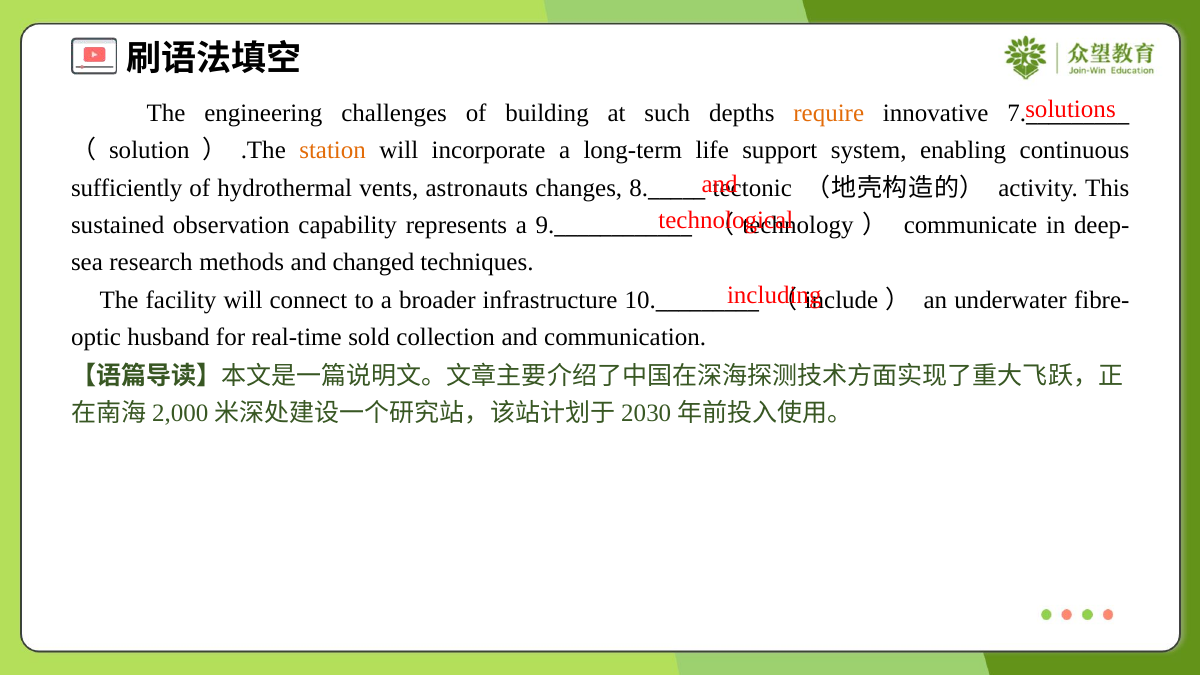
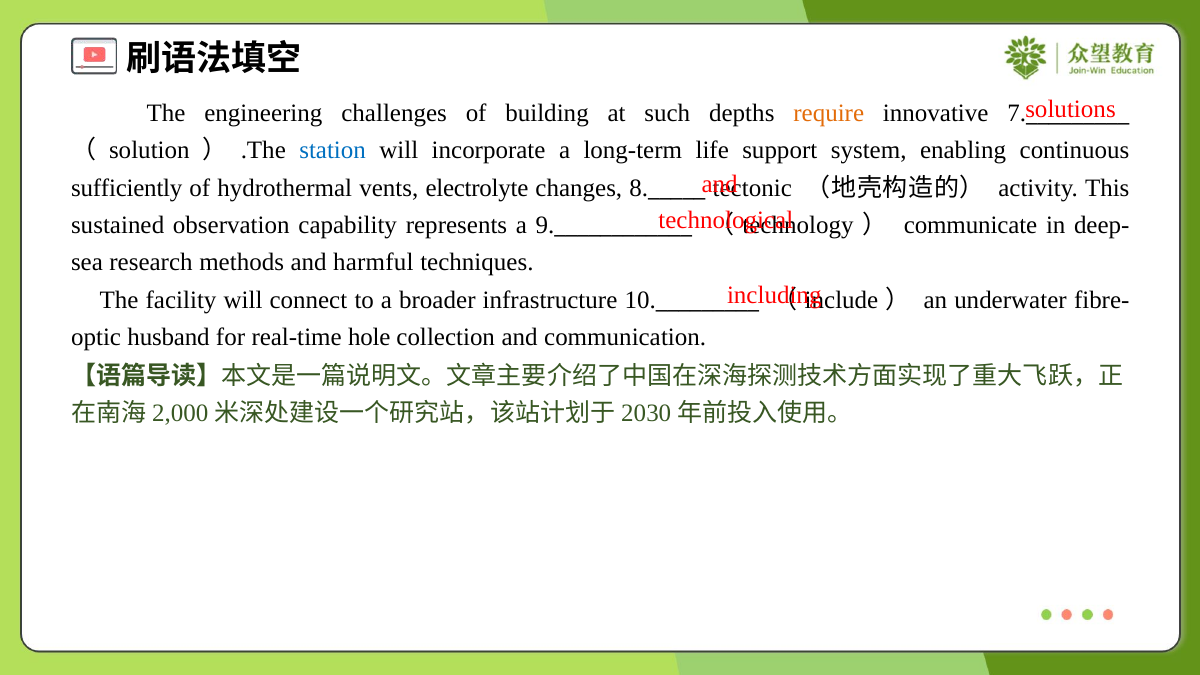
station colour: orange -> blue
astronauts: astronauts -> electrolyte
changed: changed -> harmful
sold: sold -> hole
